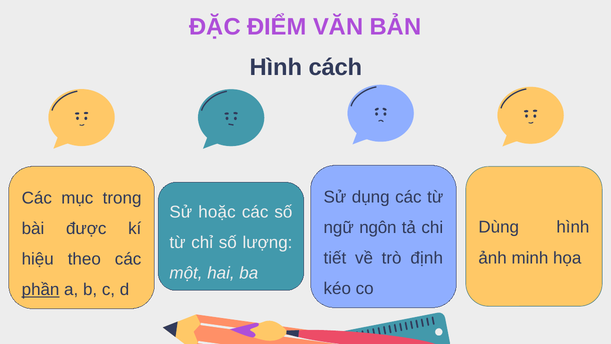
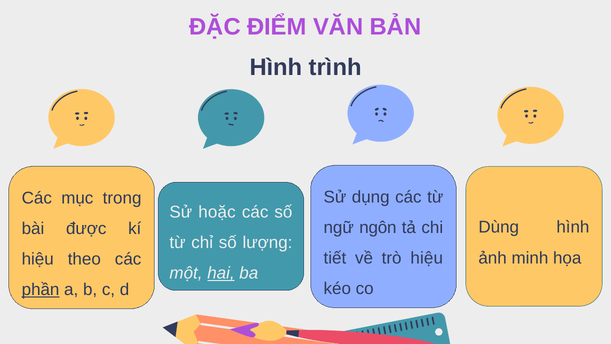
cách: cách -> trình
trò định: định -> hiệu
hai underline: none -> present
